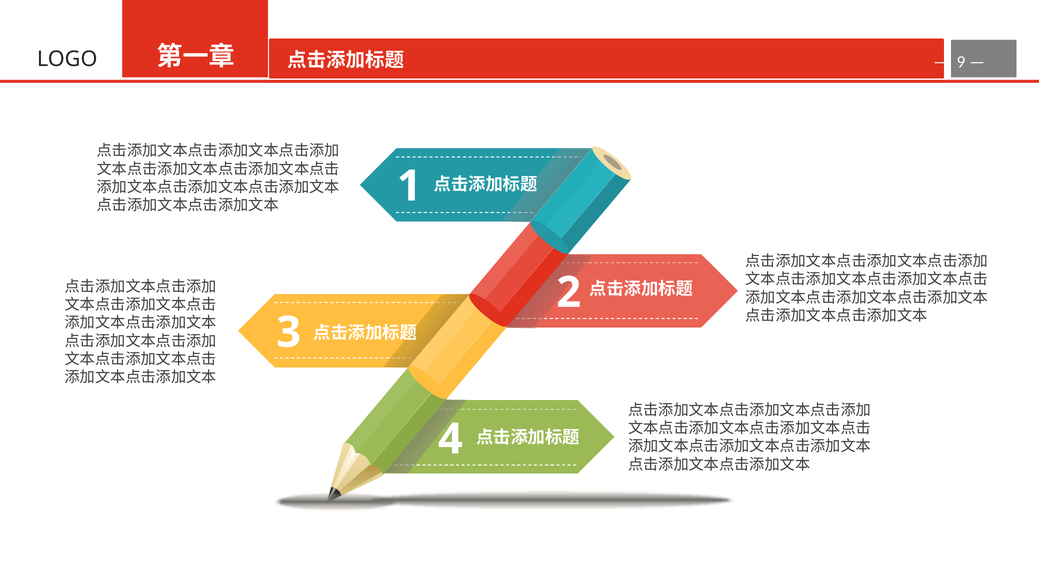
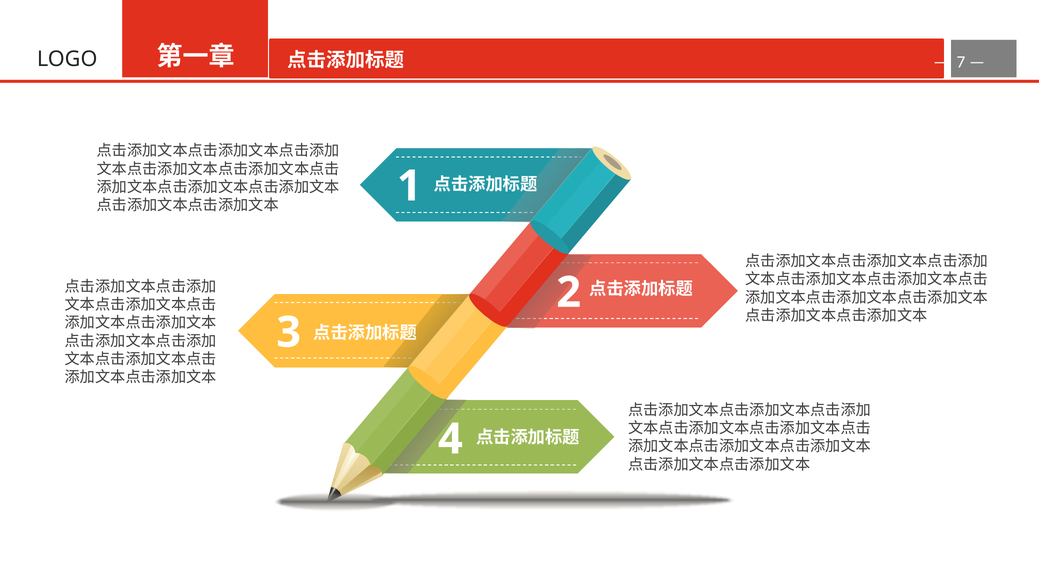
9: 9 -> 7
